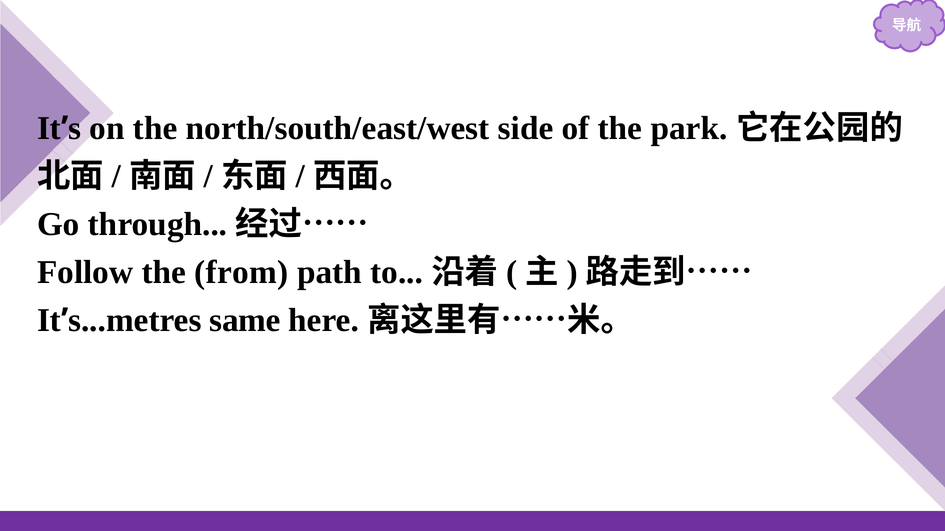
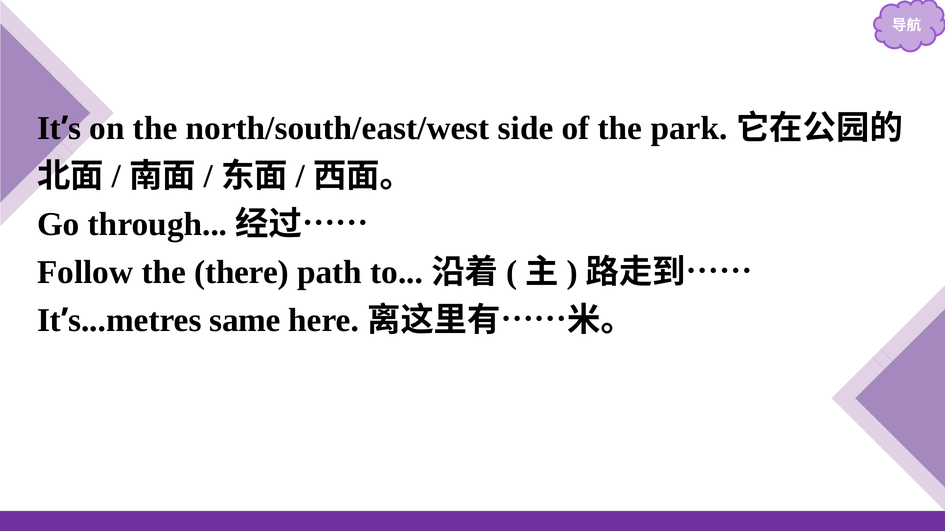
from: from -> there
